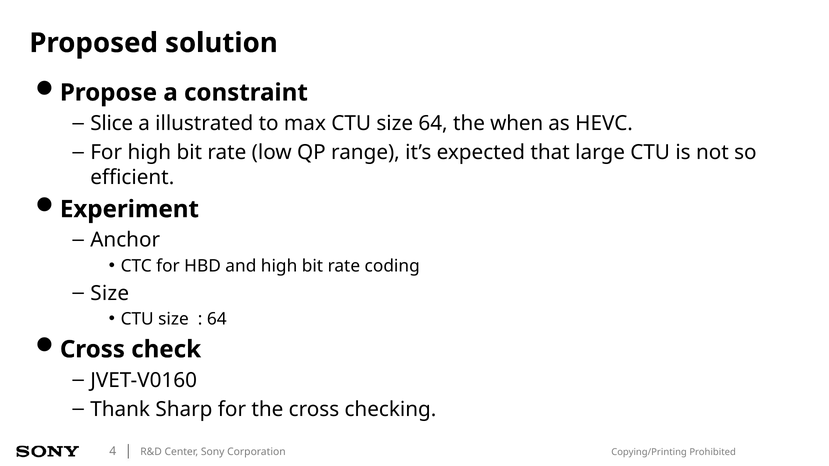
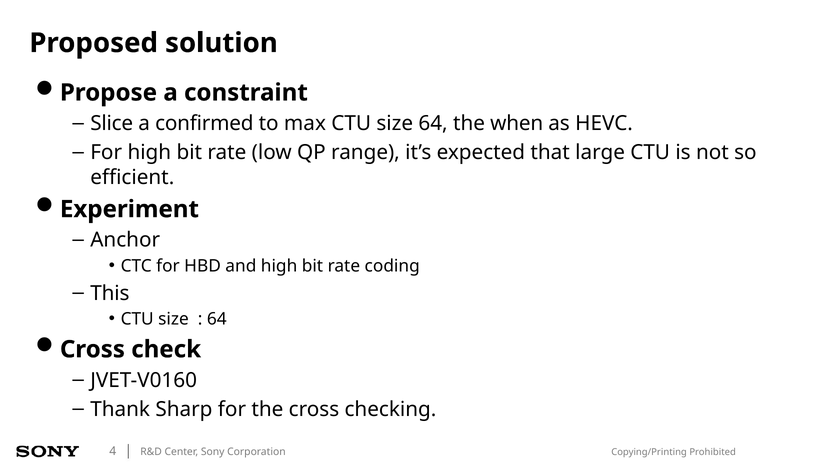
illustrated: illustrated -> confirmed
Size at (110, 293): Size -> This
